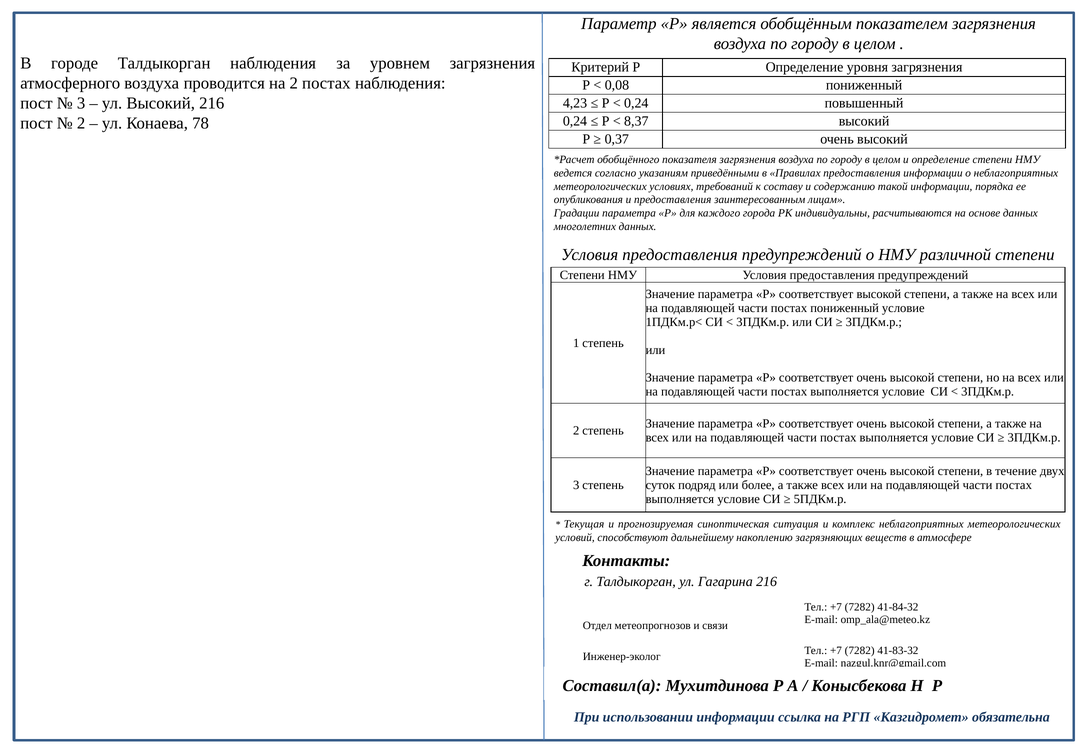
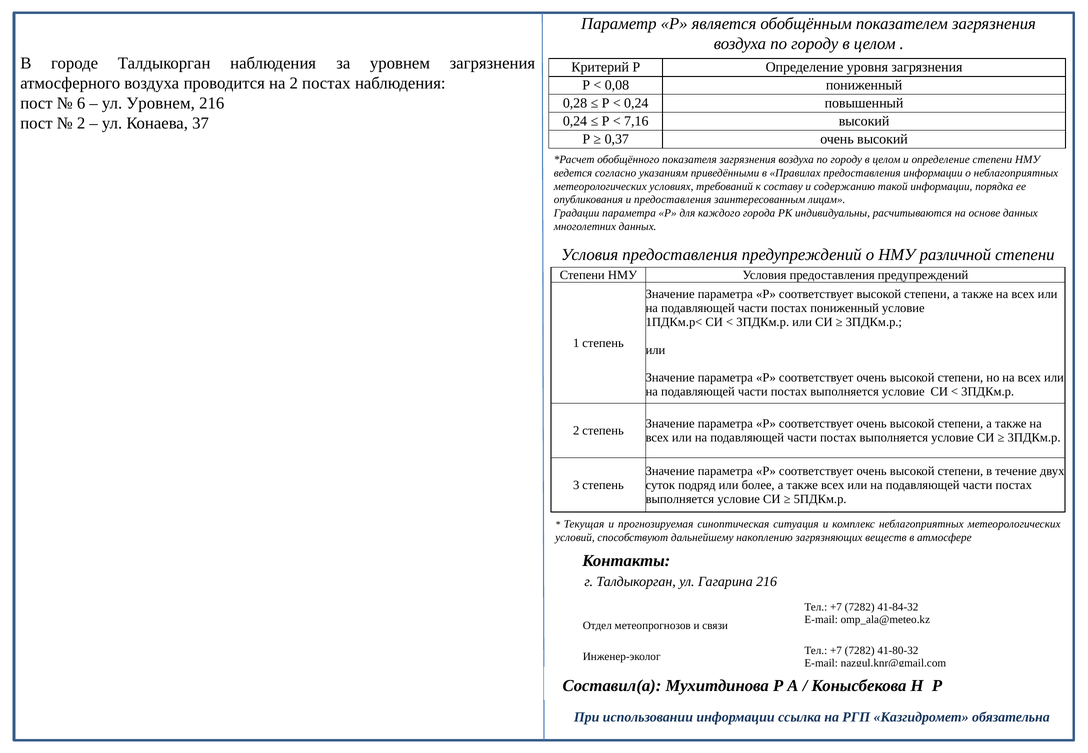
3 at (81, 103): 3 -> 6
ул Высокий: Высокий -> Уровнем
4,23: 4,23 -> 0,28
8,37: 8,37 -> 7,16
78: 78 -> 37
41-83-32: 41-83-32 -> 41-80-32
